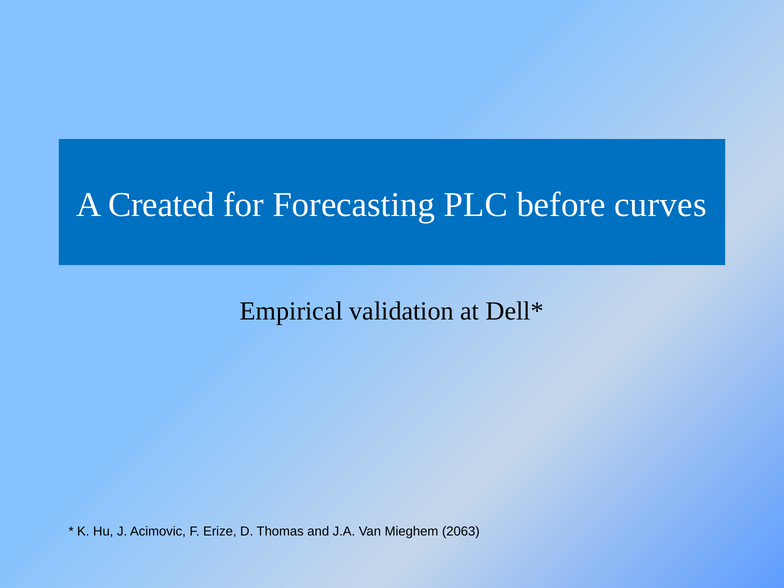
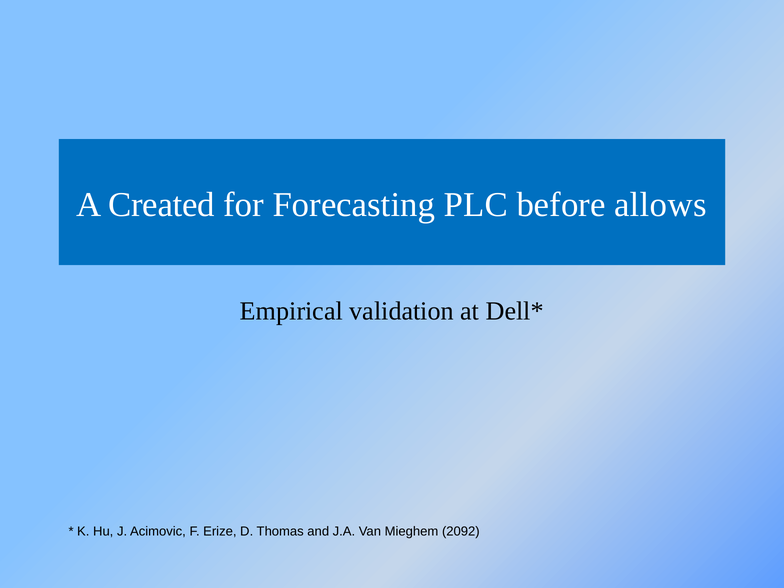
curves: curves -> allows
2063: 2063 -> 2092
